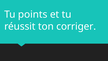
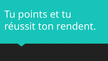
corriger: corriger -> rendent
